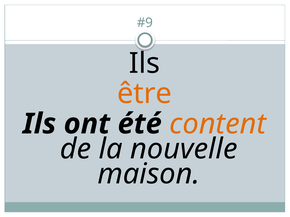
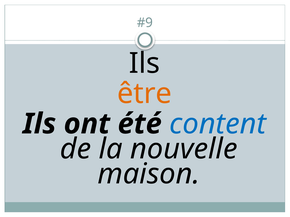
content colour: orange -> blue
